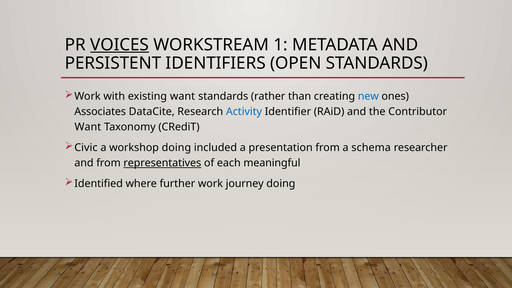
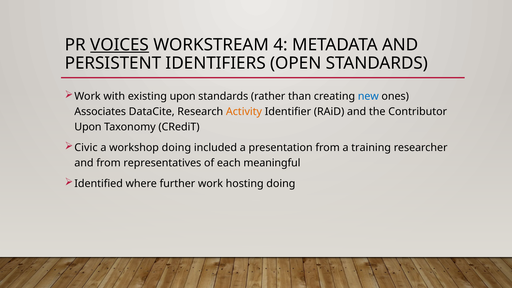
1: 1 -> 4
existing want: want -> upon
Activity colour: blue -> orange
Want at (88, 127): Want -> Upon
schema: schema -> training
representatives underline: present -> none
journey: journey -> hosting
